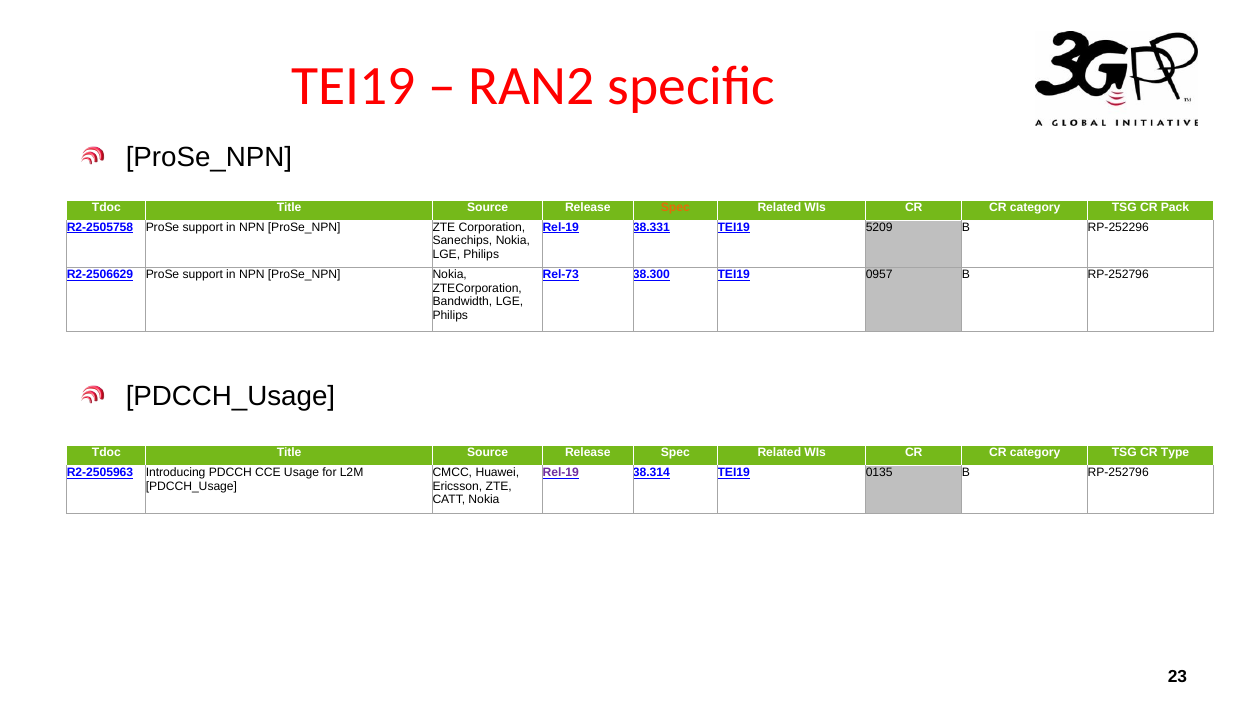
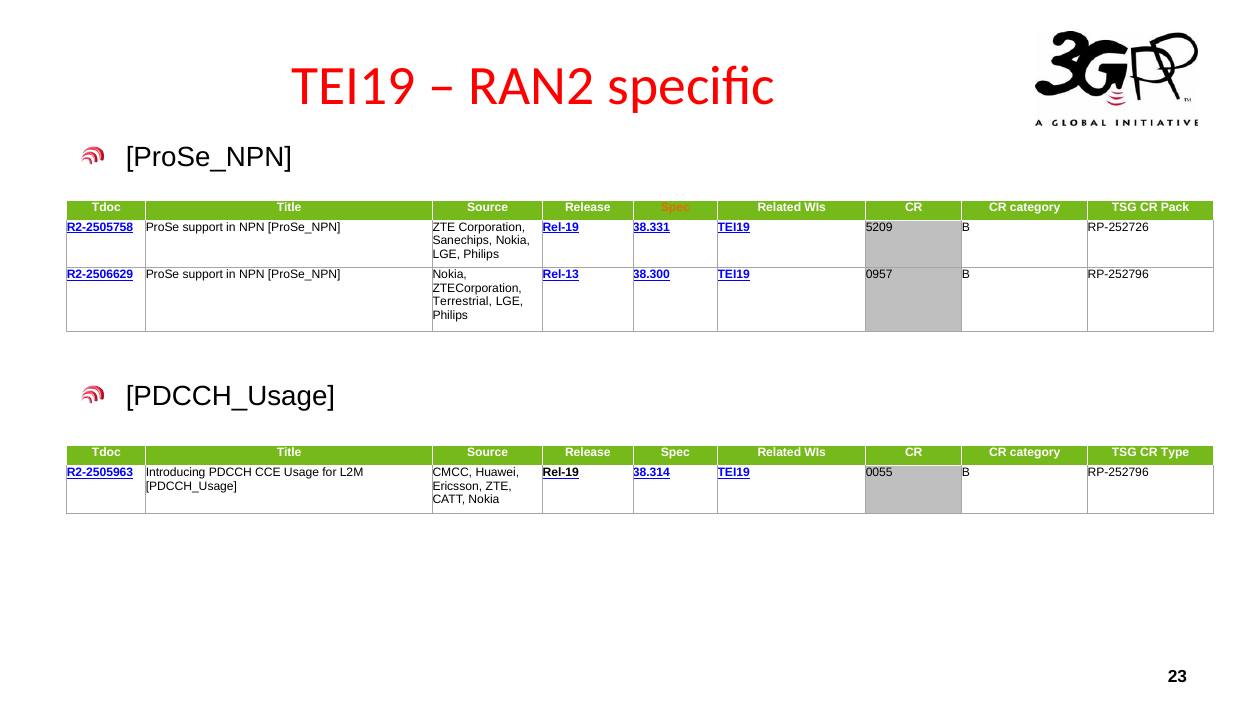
RP-252296: RP-252296 -> RP-252726
Rel-73: Rel-73 -> Rel-13
Bandwidth: Bandwidth -> Terrestrial
Rel-19 at (561, 473) colour: purple -> black
0135: 0135 -> 0055
